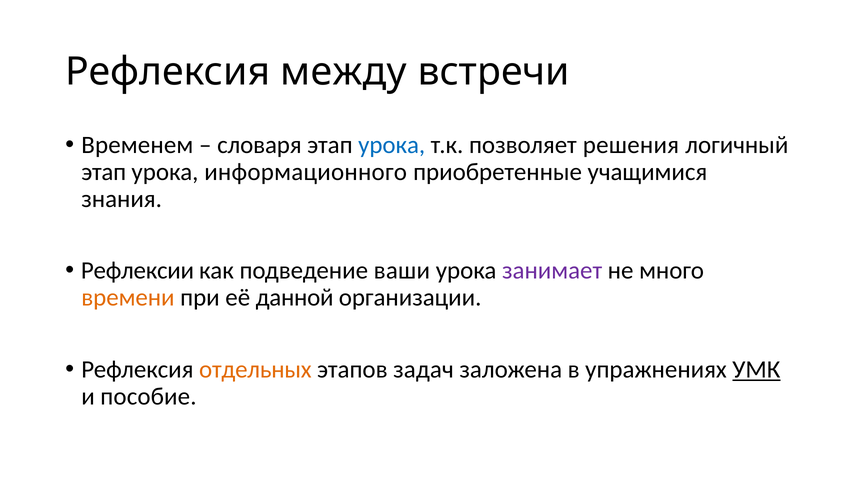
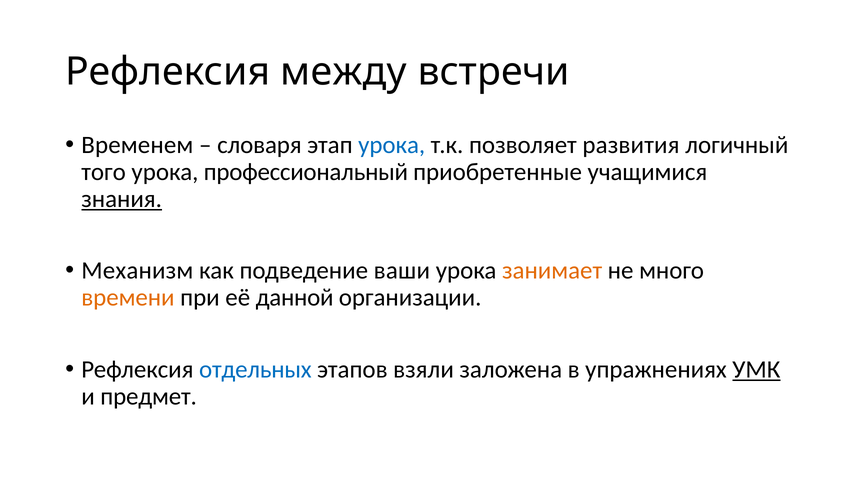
решения: решения -> развития
этап at (104, 172): этап -> того
информационного: информационного -> профессиональный
знания underline: none -> present
Рефлексии: Рефлексии -> Механизм
занимает colour: purple -> orange
отдельных colour: orange -> blue
задач: задач -> взяли
пособие: пособие -> предмет
